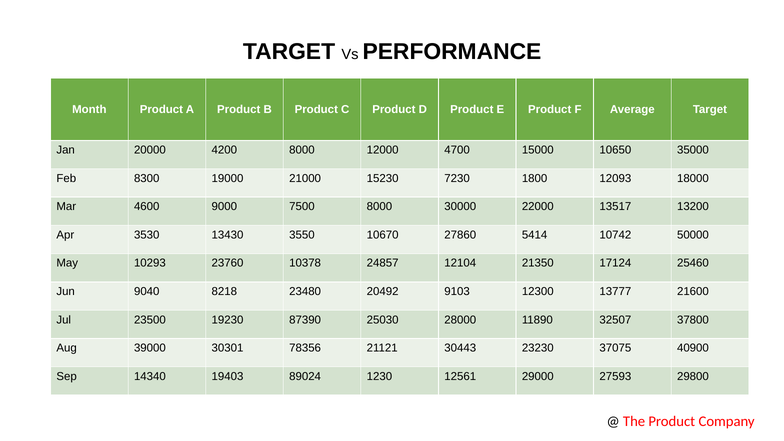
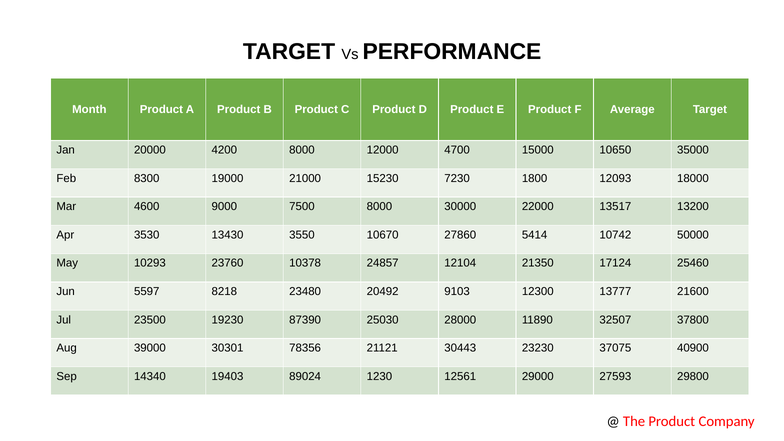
9040: 9040 -> 5597
